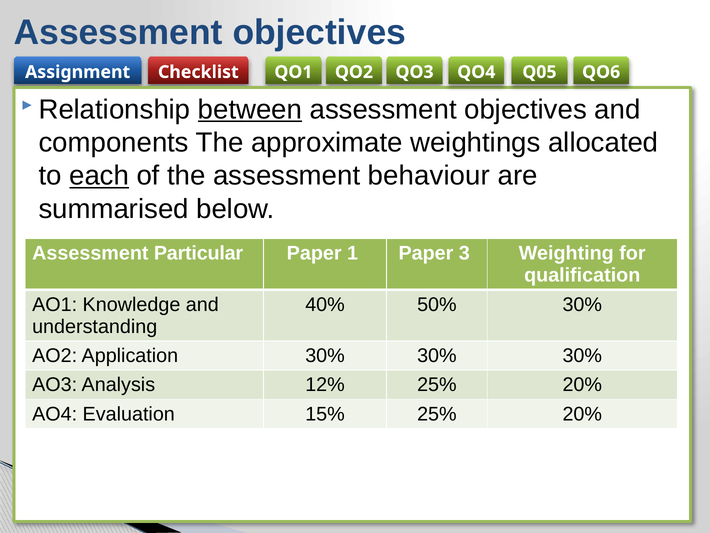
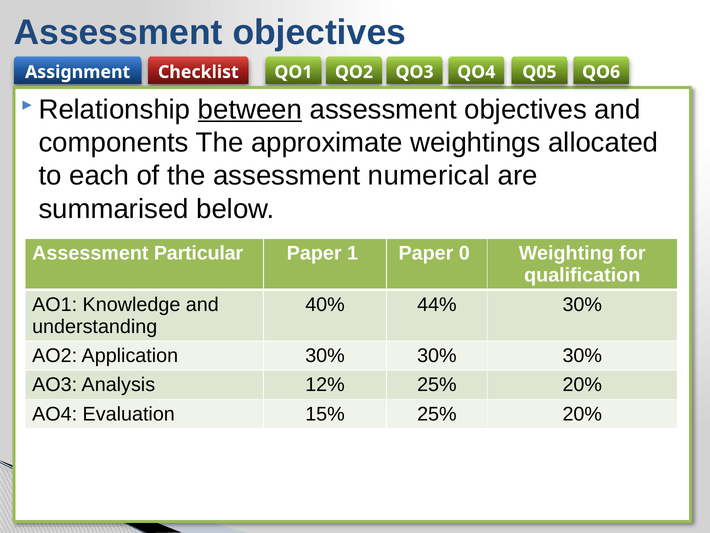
each underline: present -> none
behaviour: behaviour -> numerical
3: 3 -> 0
50%: 50% -> 44%
